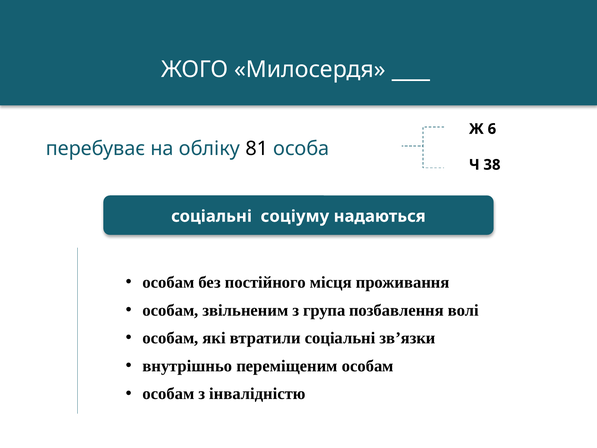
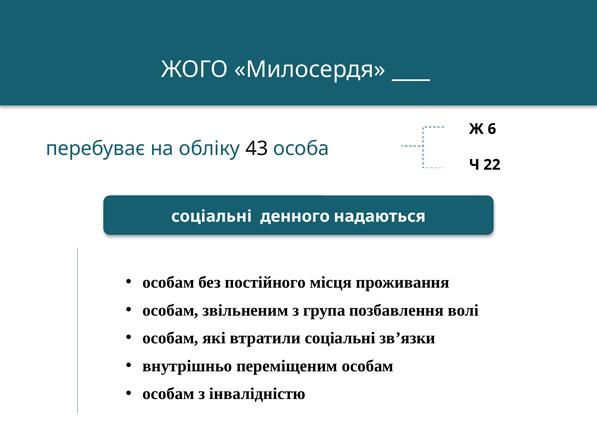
81: 81 -> 43
38: 38 -> 22
соціуму: соціуму -> денного
